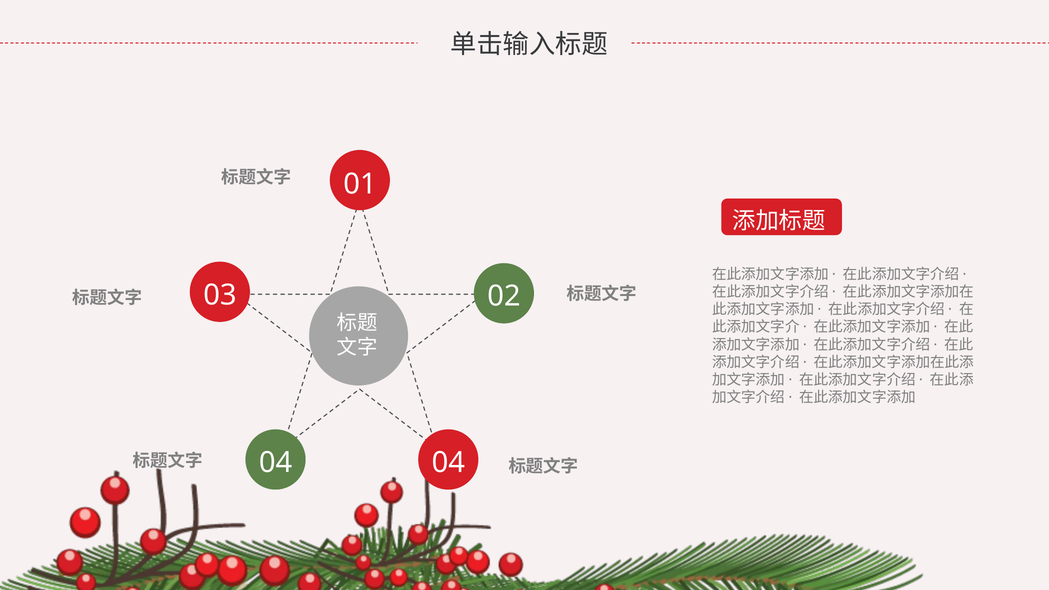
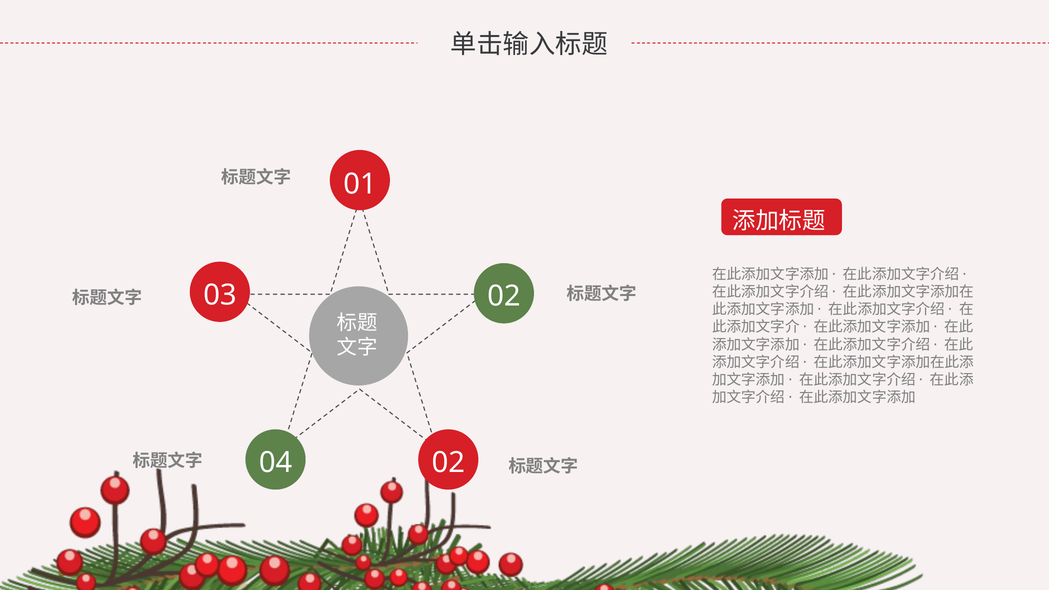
04 04: 04 -> 02
